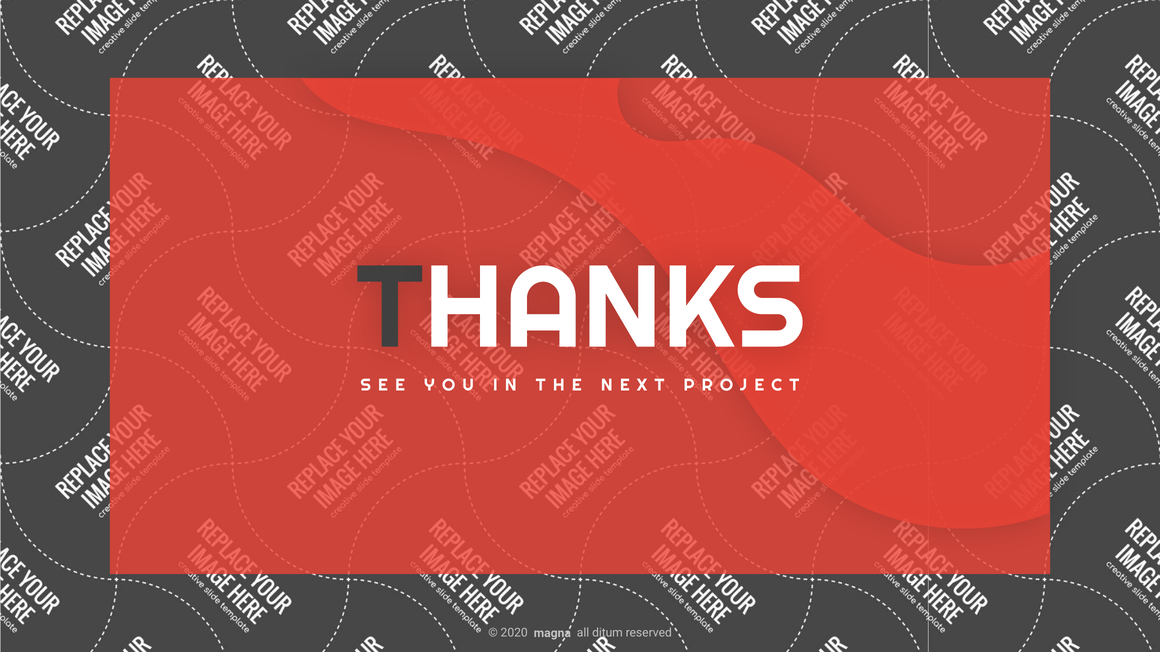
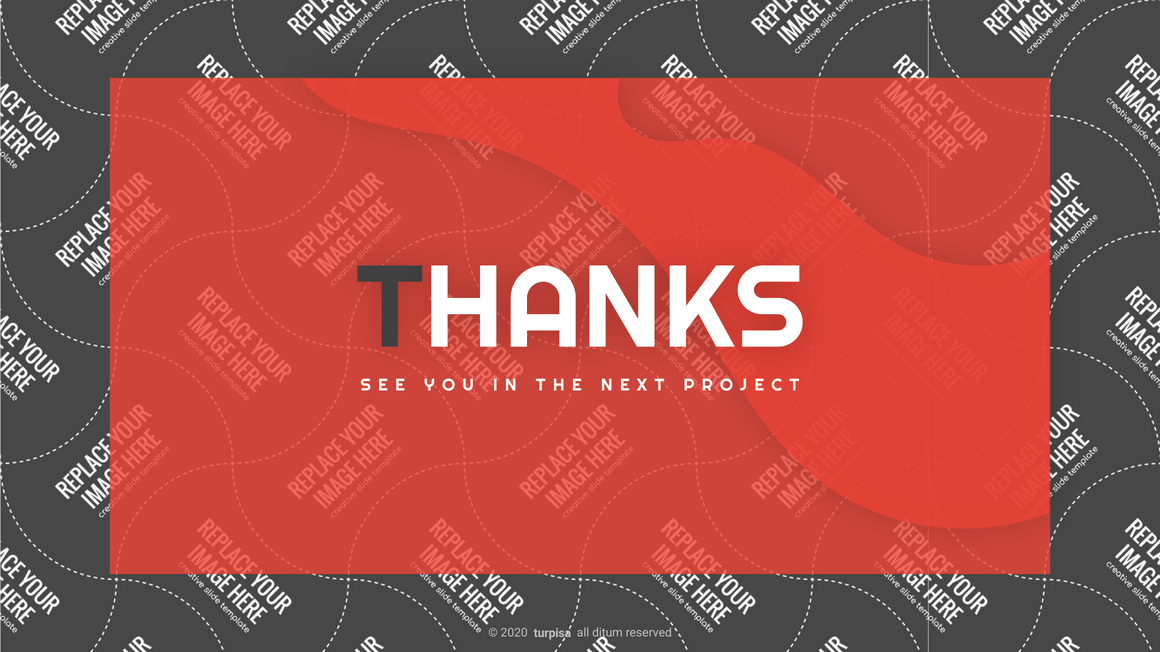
magna: magna -> turpisa
